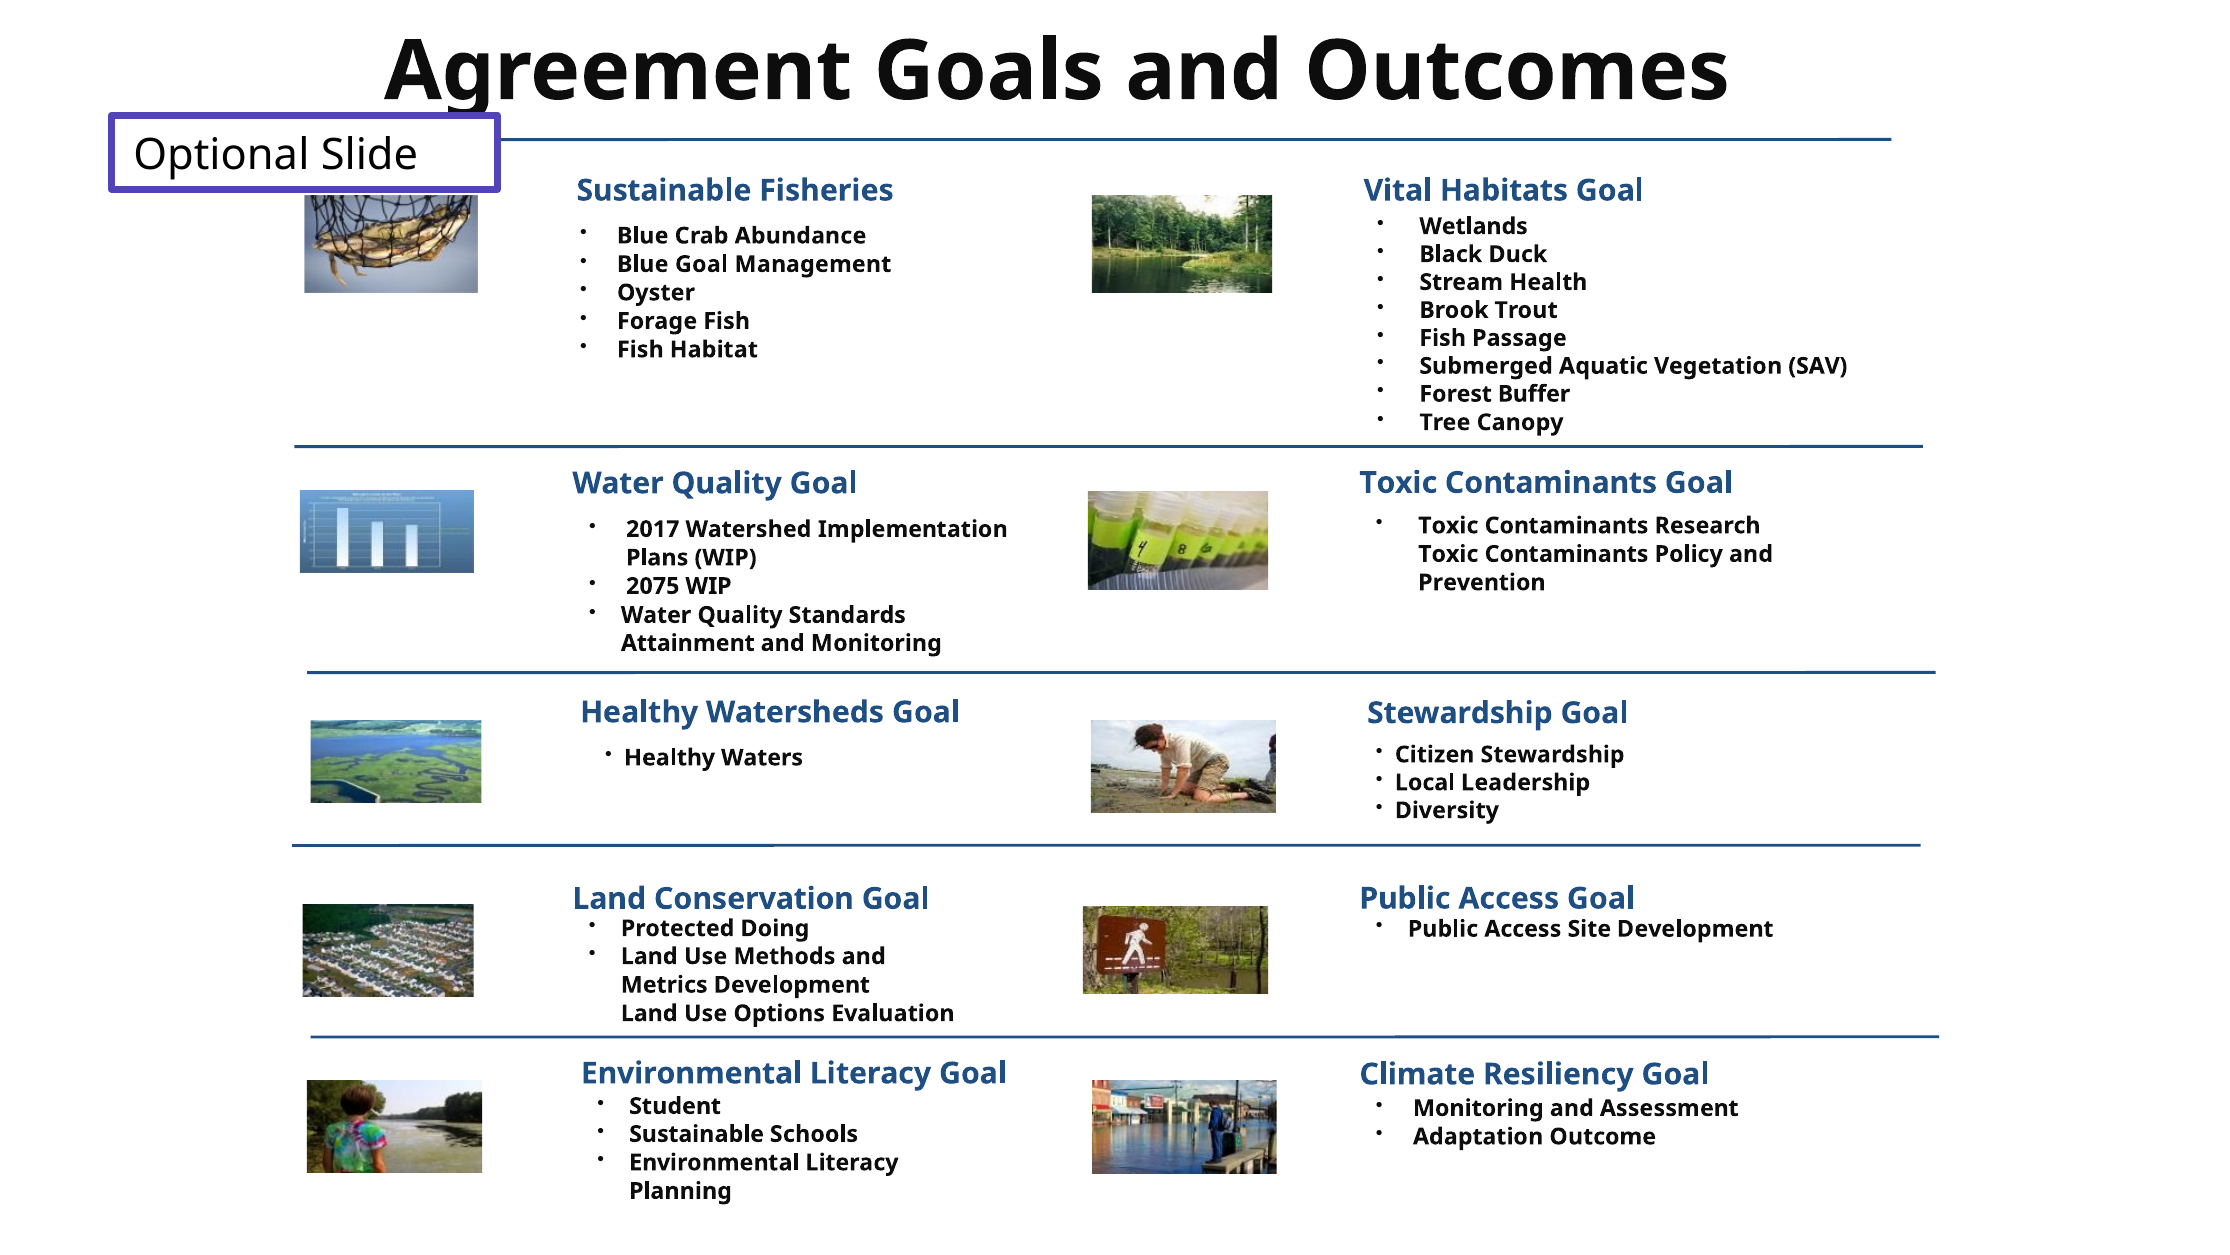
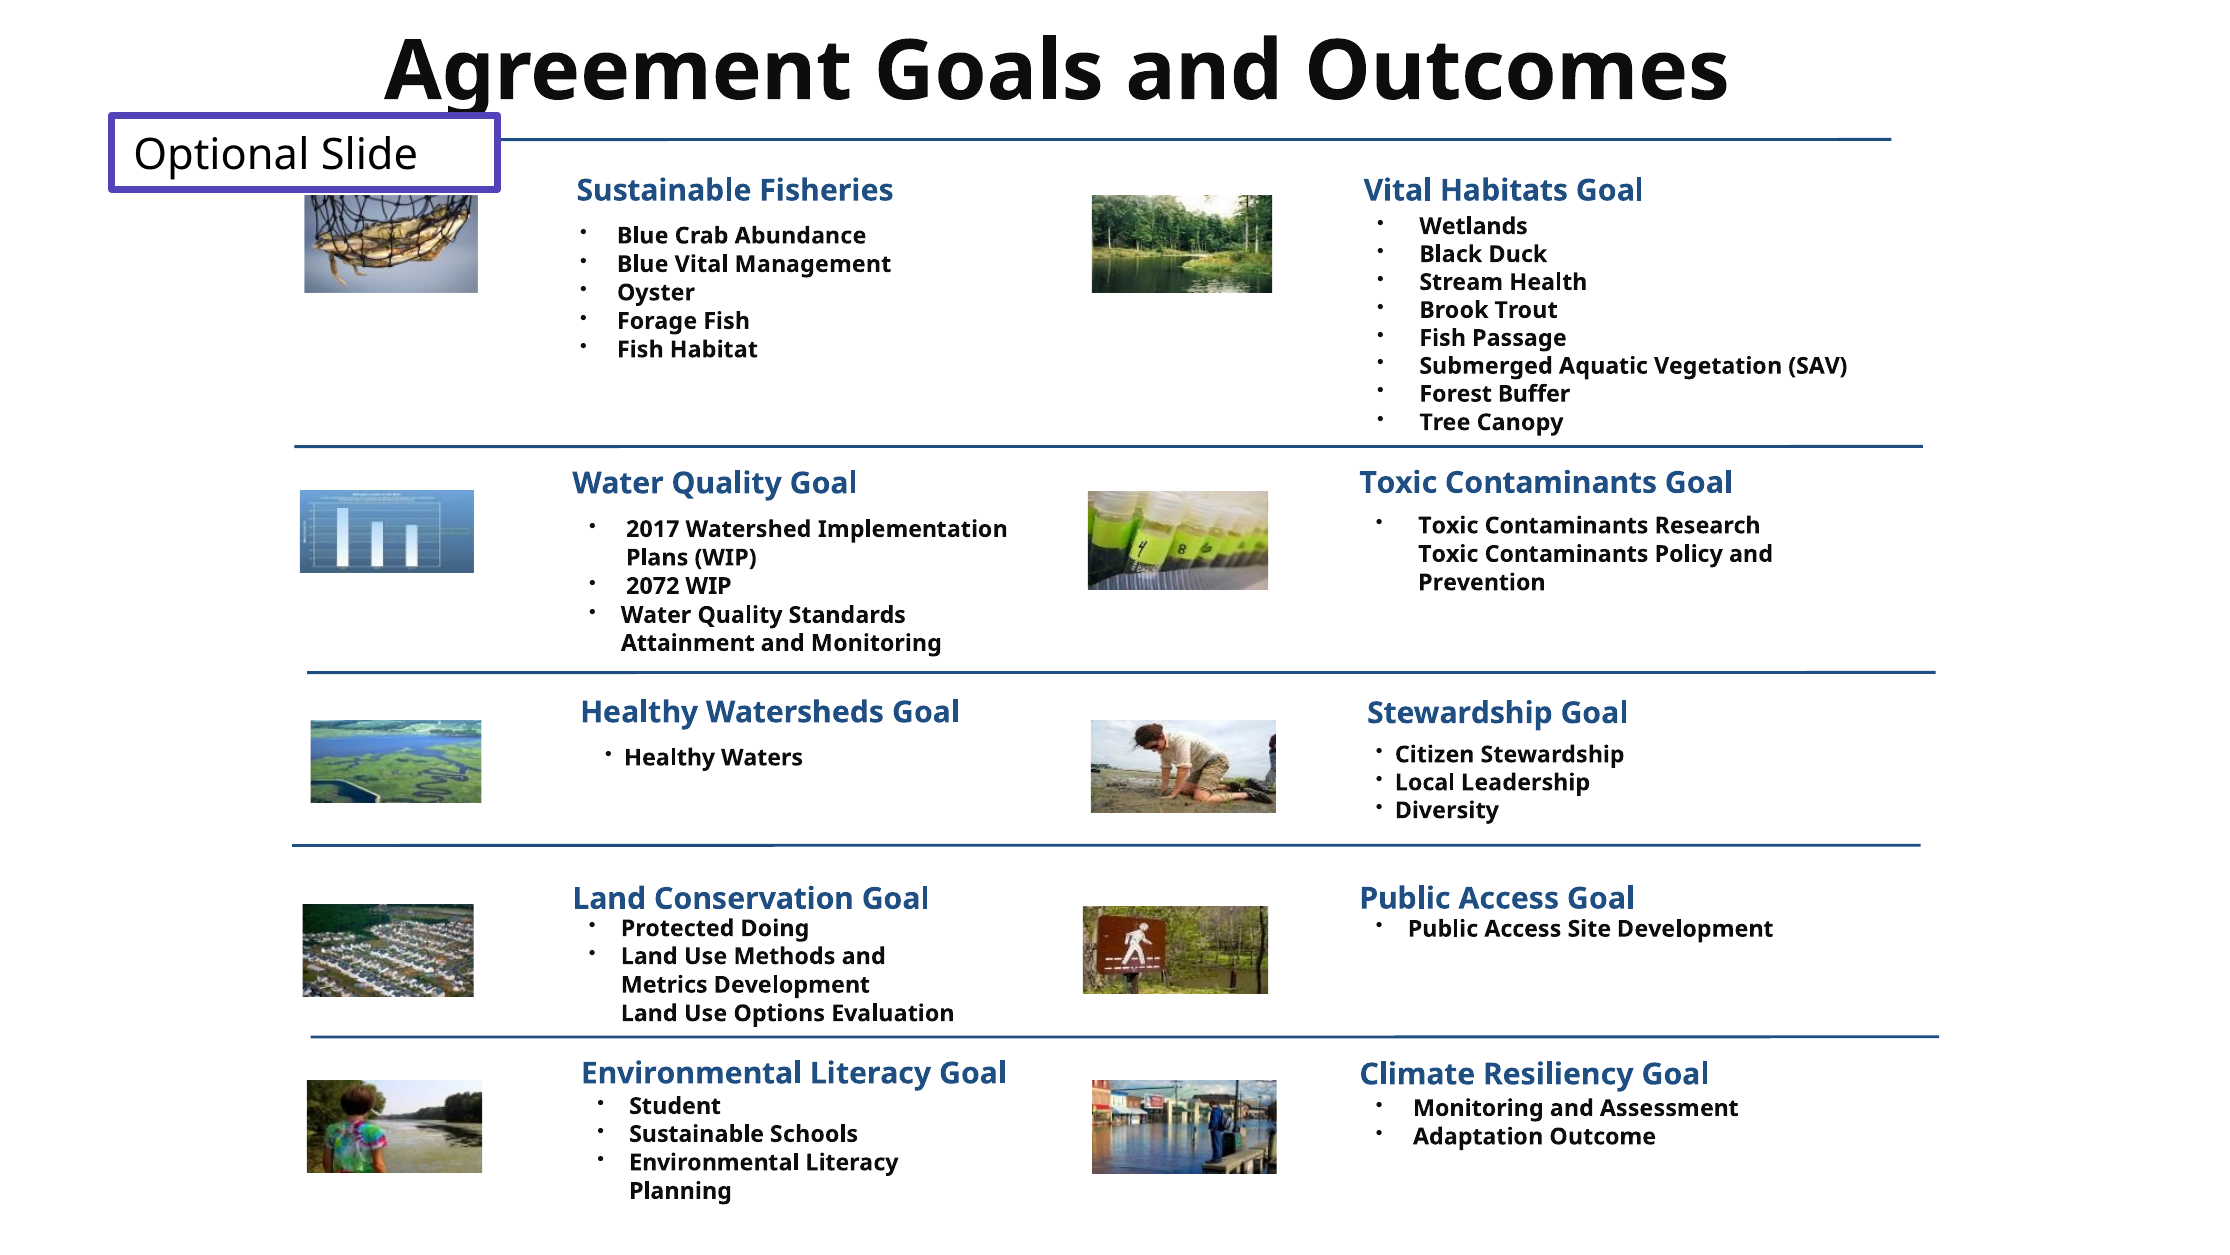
Blue Goal: Goal -> Vital
2075: 2075 -> 2072
